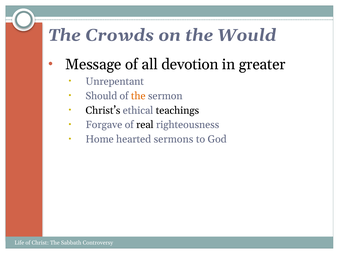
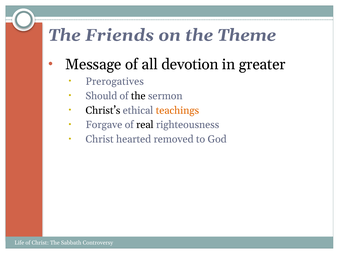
Crowds: Crowds -> Friends
Would: Would -> Theme
Unrepentant: Unrepentant -> Prerogatives
the at (138, 96) colour: orange -> black
teachings colour: black -> orange
Home at (100, 139): Home -> Christ
sermons: sermons -> removed
